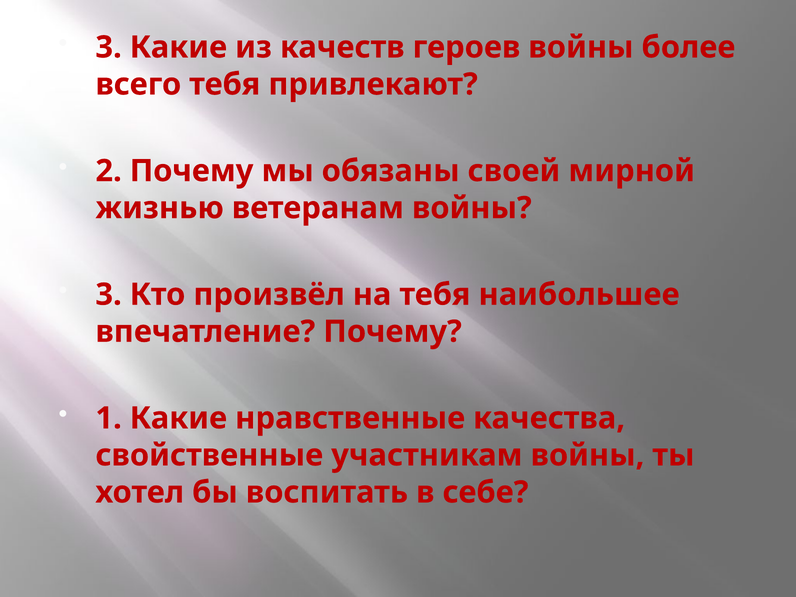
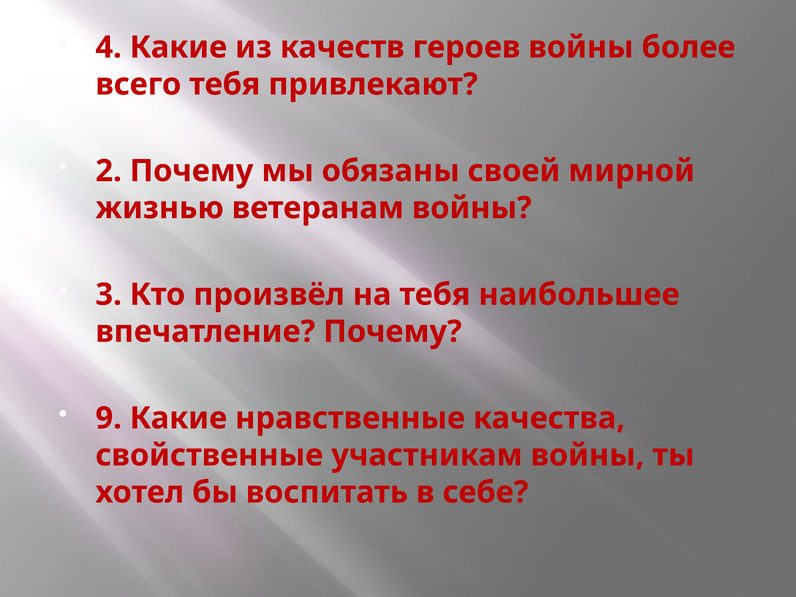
3 at (109, 47): 3 -> 4
1: 1 -> 9
